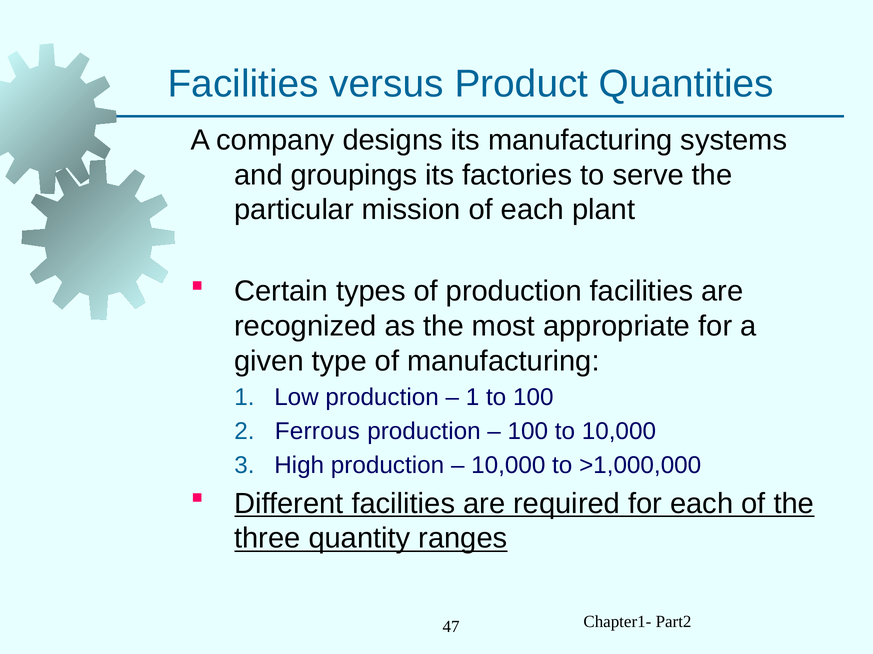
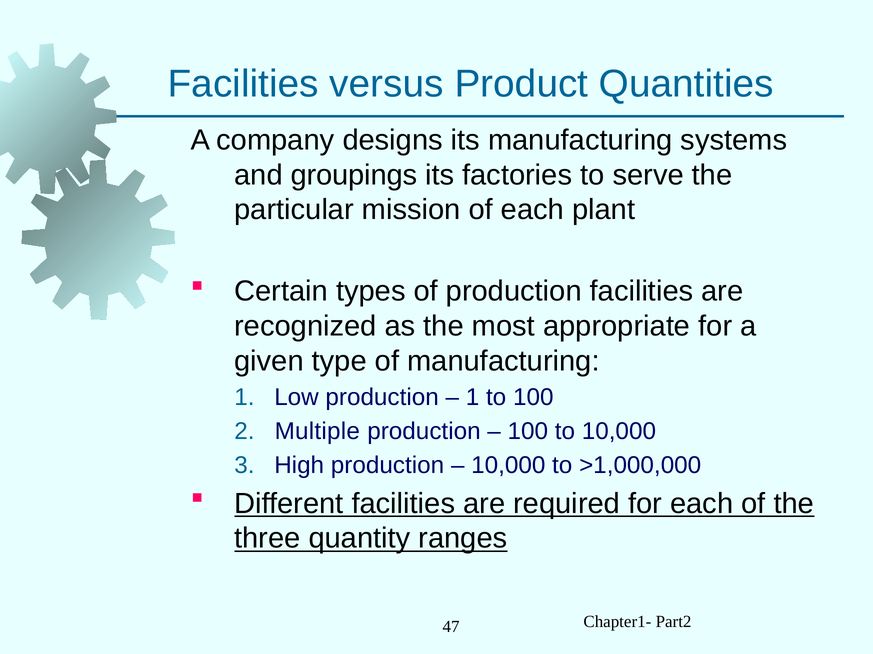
Ferrous: Ferrous -> Multiple
